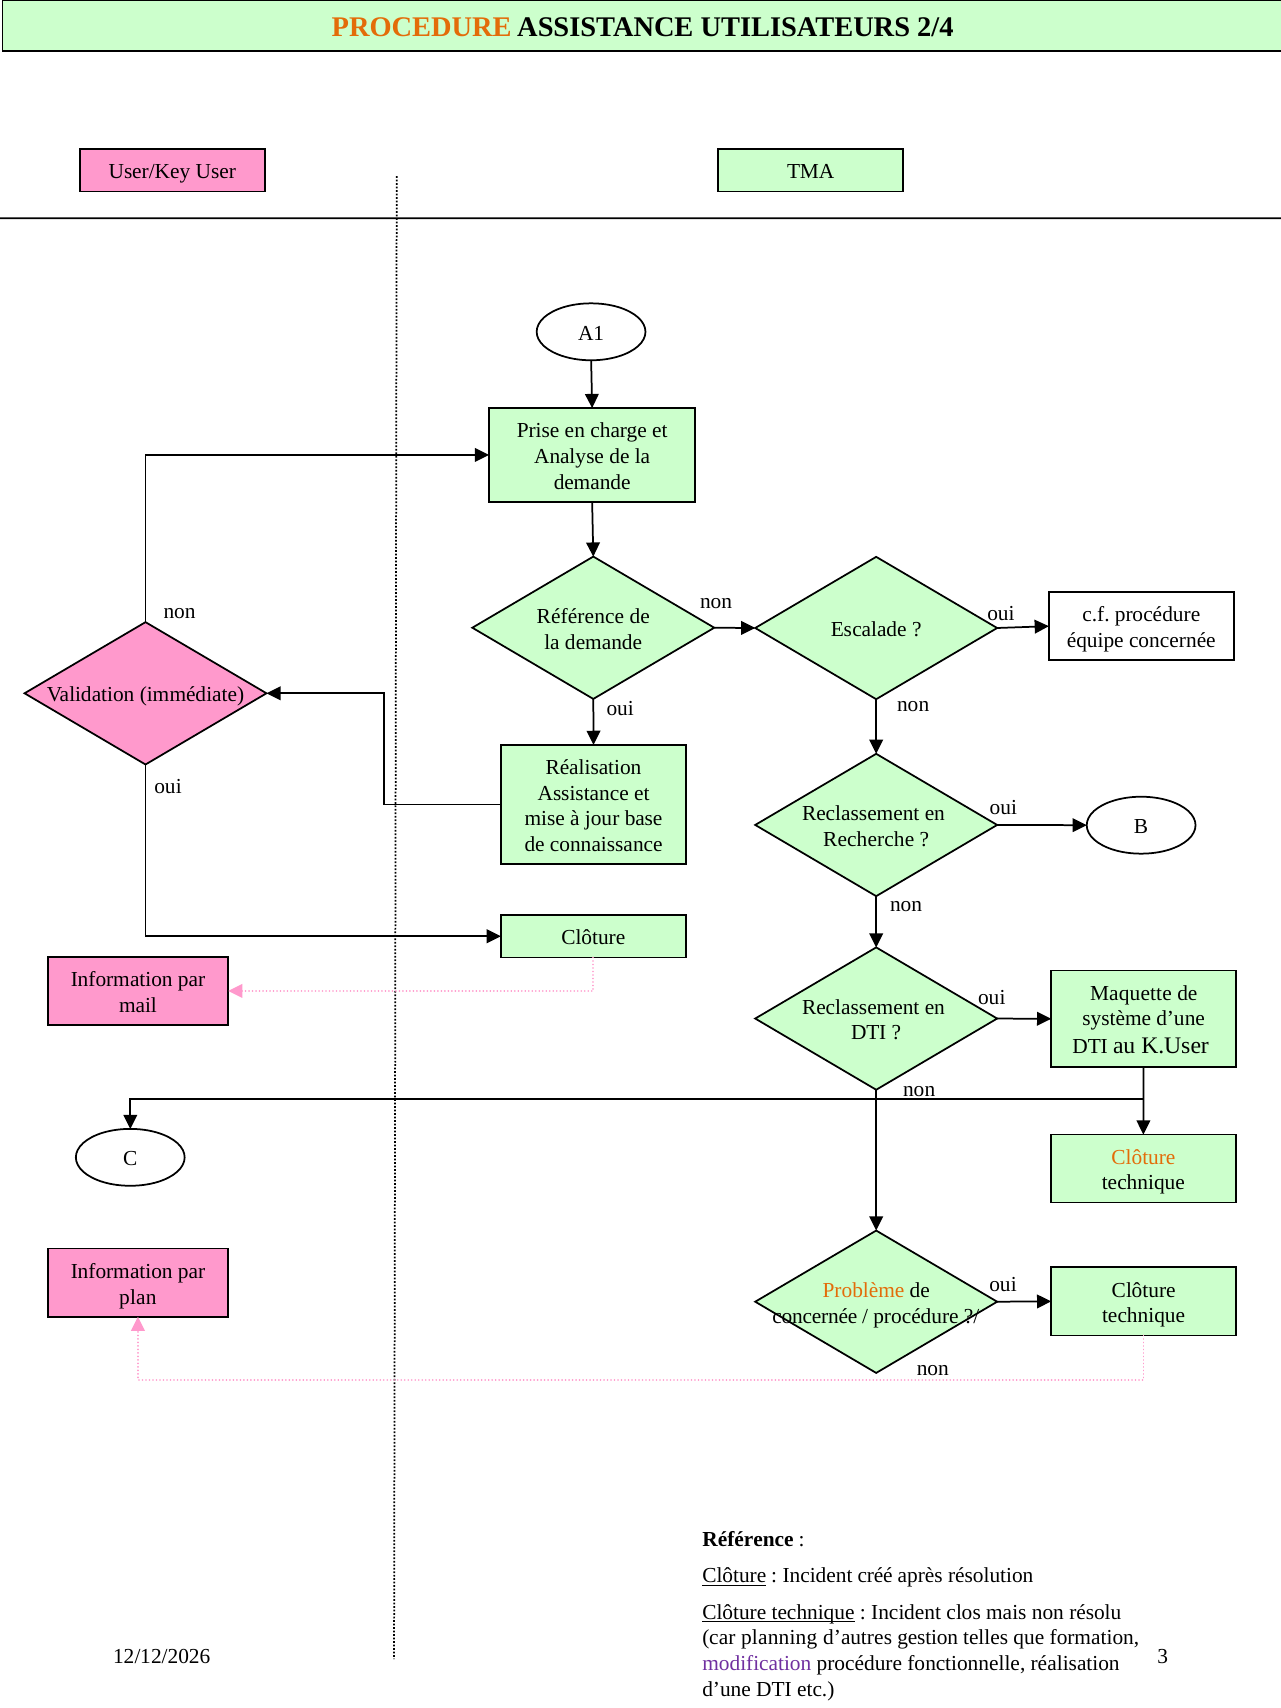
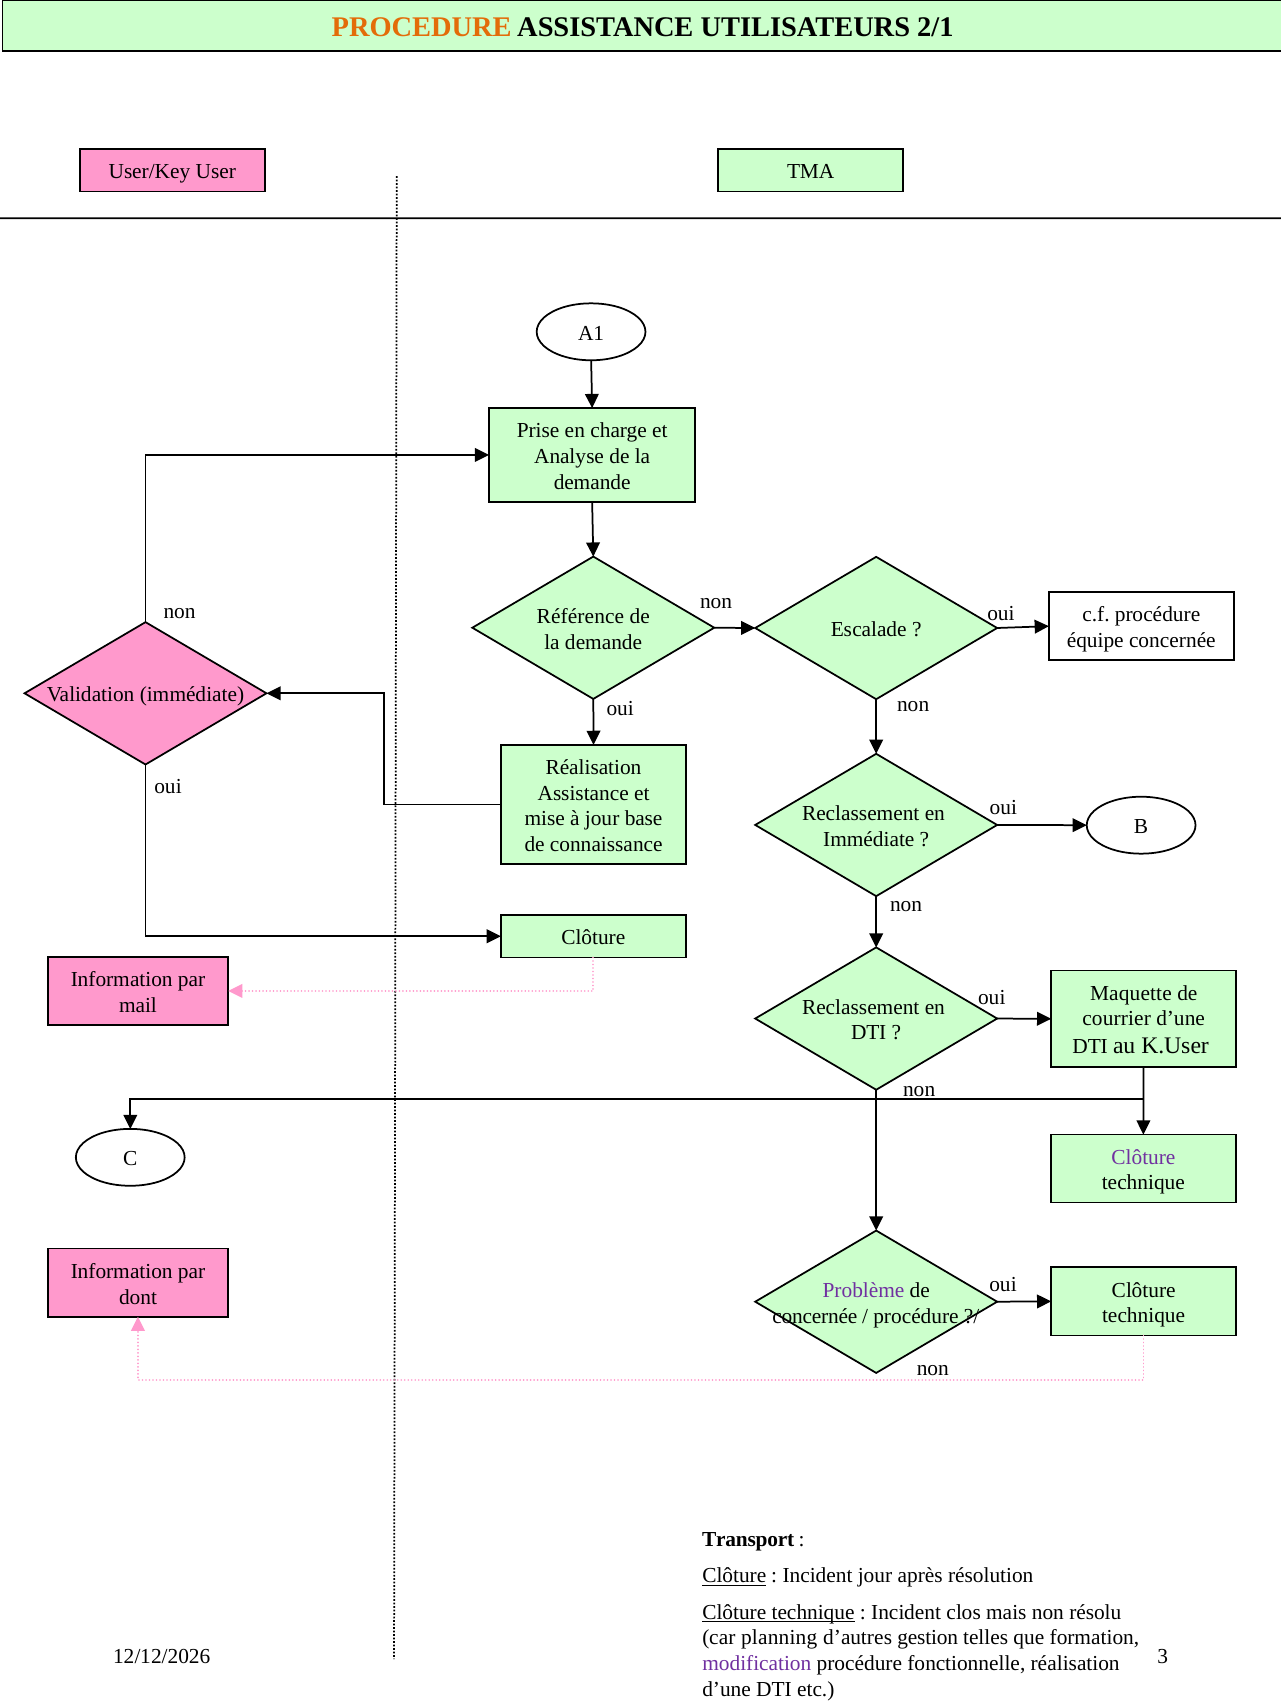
2/4: 2/4 -> 2/1
Recherche at (869, 839): Recherche -> Immédiate
système: système -> courrier
Clôture at (1143, 1157) colour: orange -> purple
Problème colour: orange -> purple
plan: plan -> dont
Référence at (748, 1539): Référence -> Transport
Incident créé: créé -> jour
